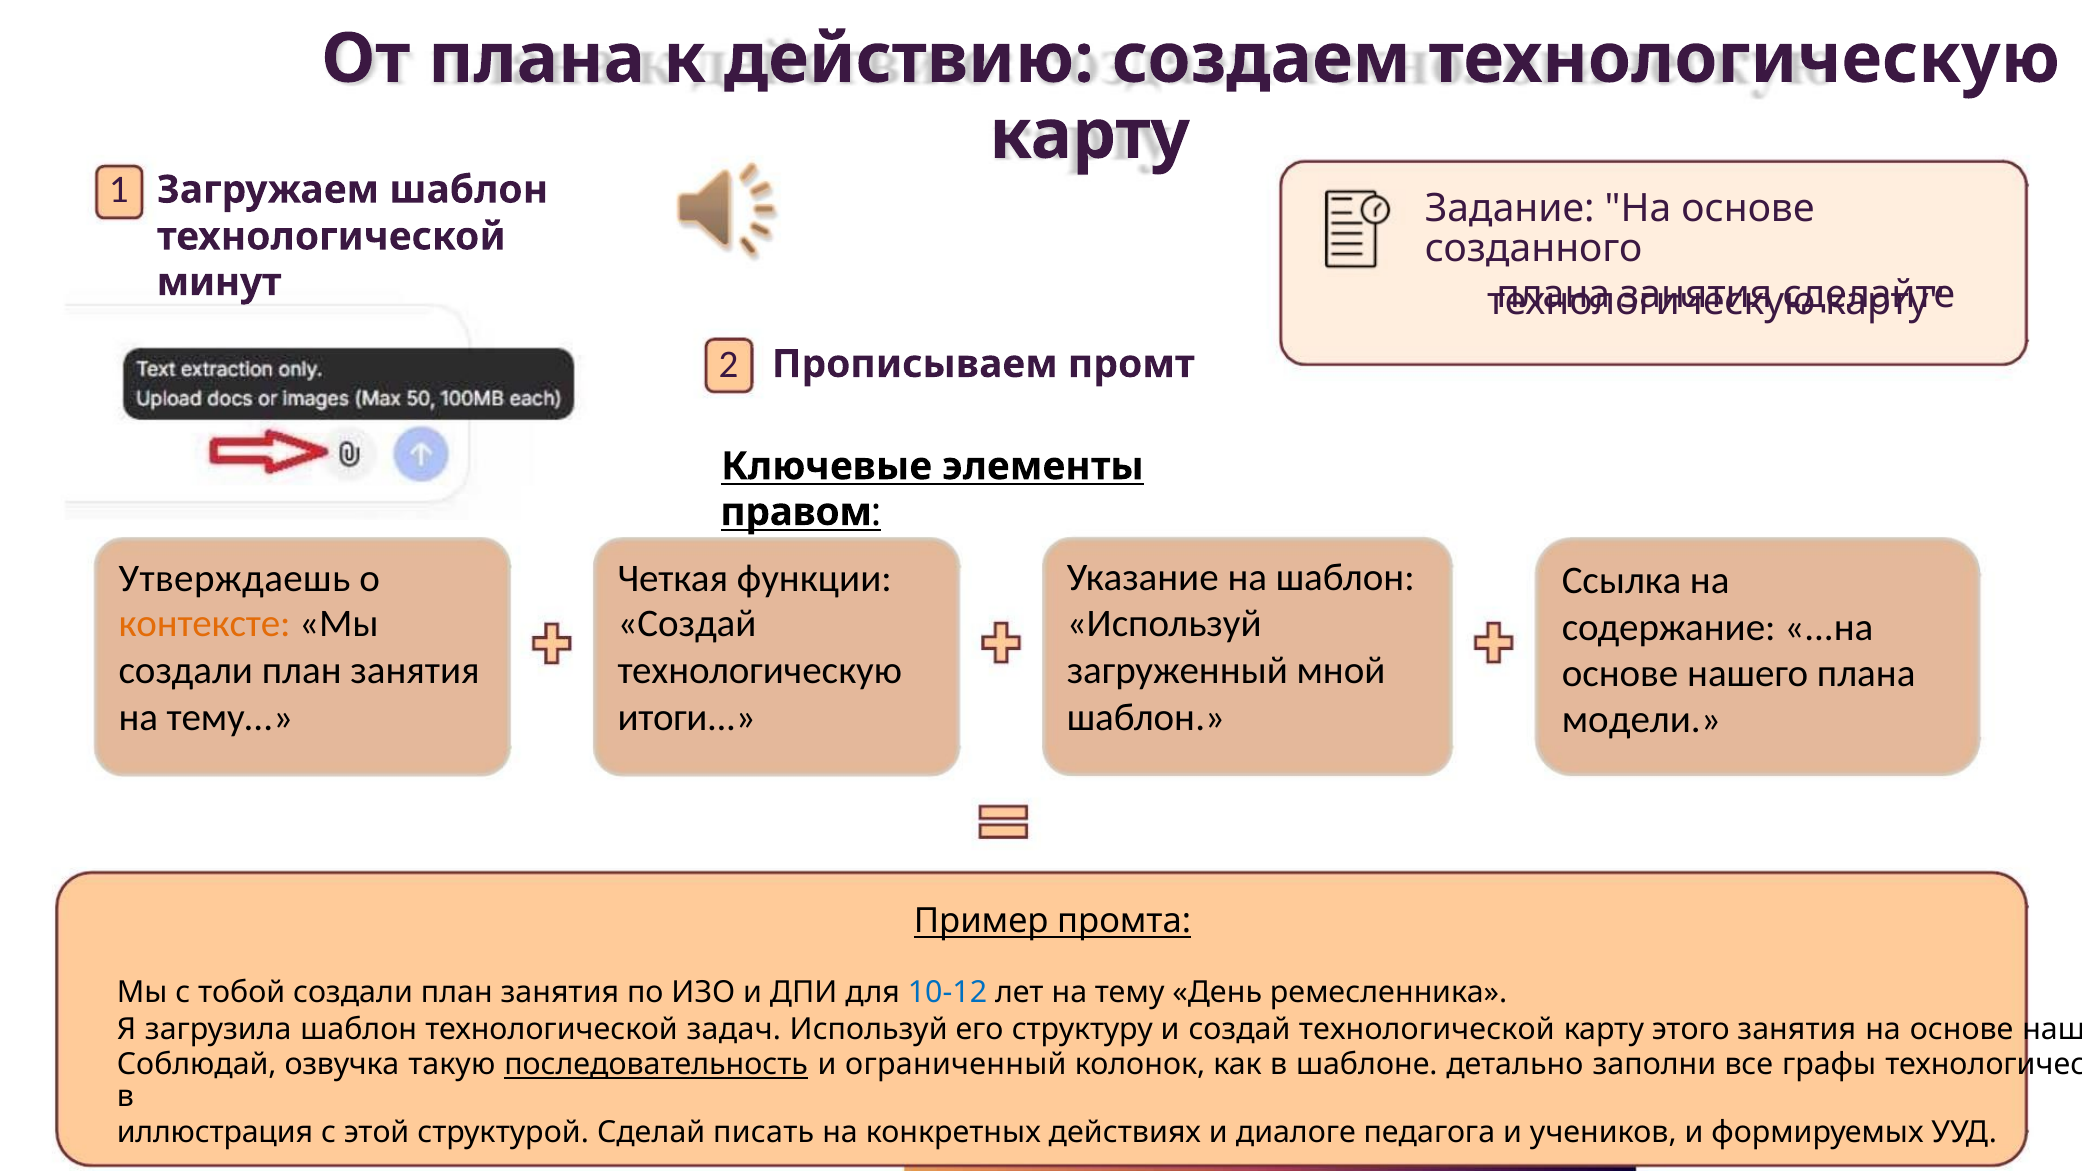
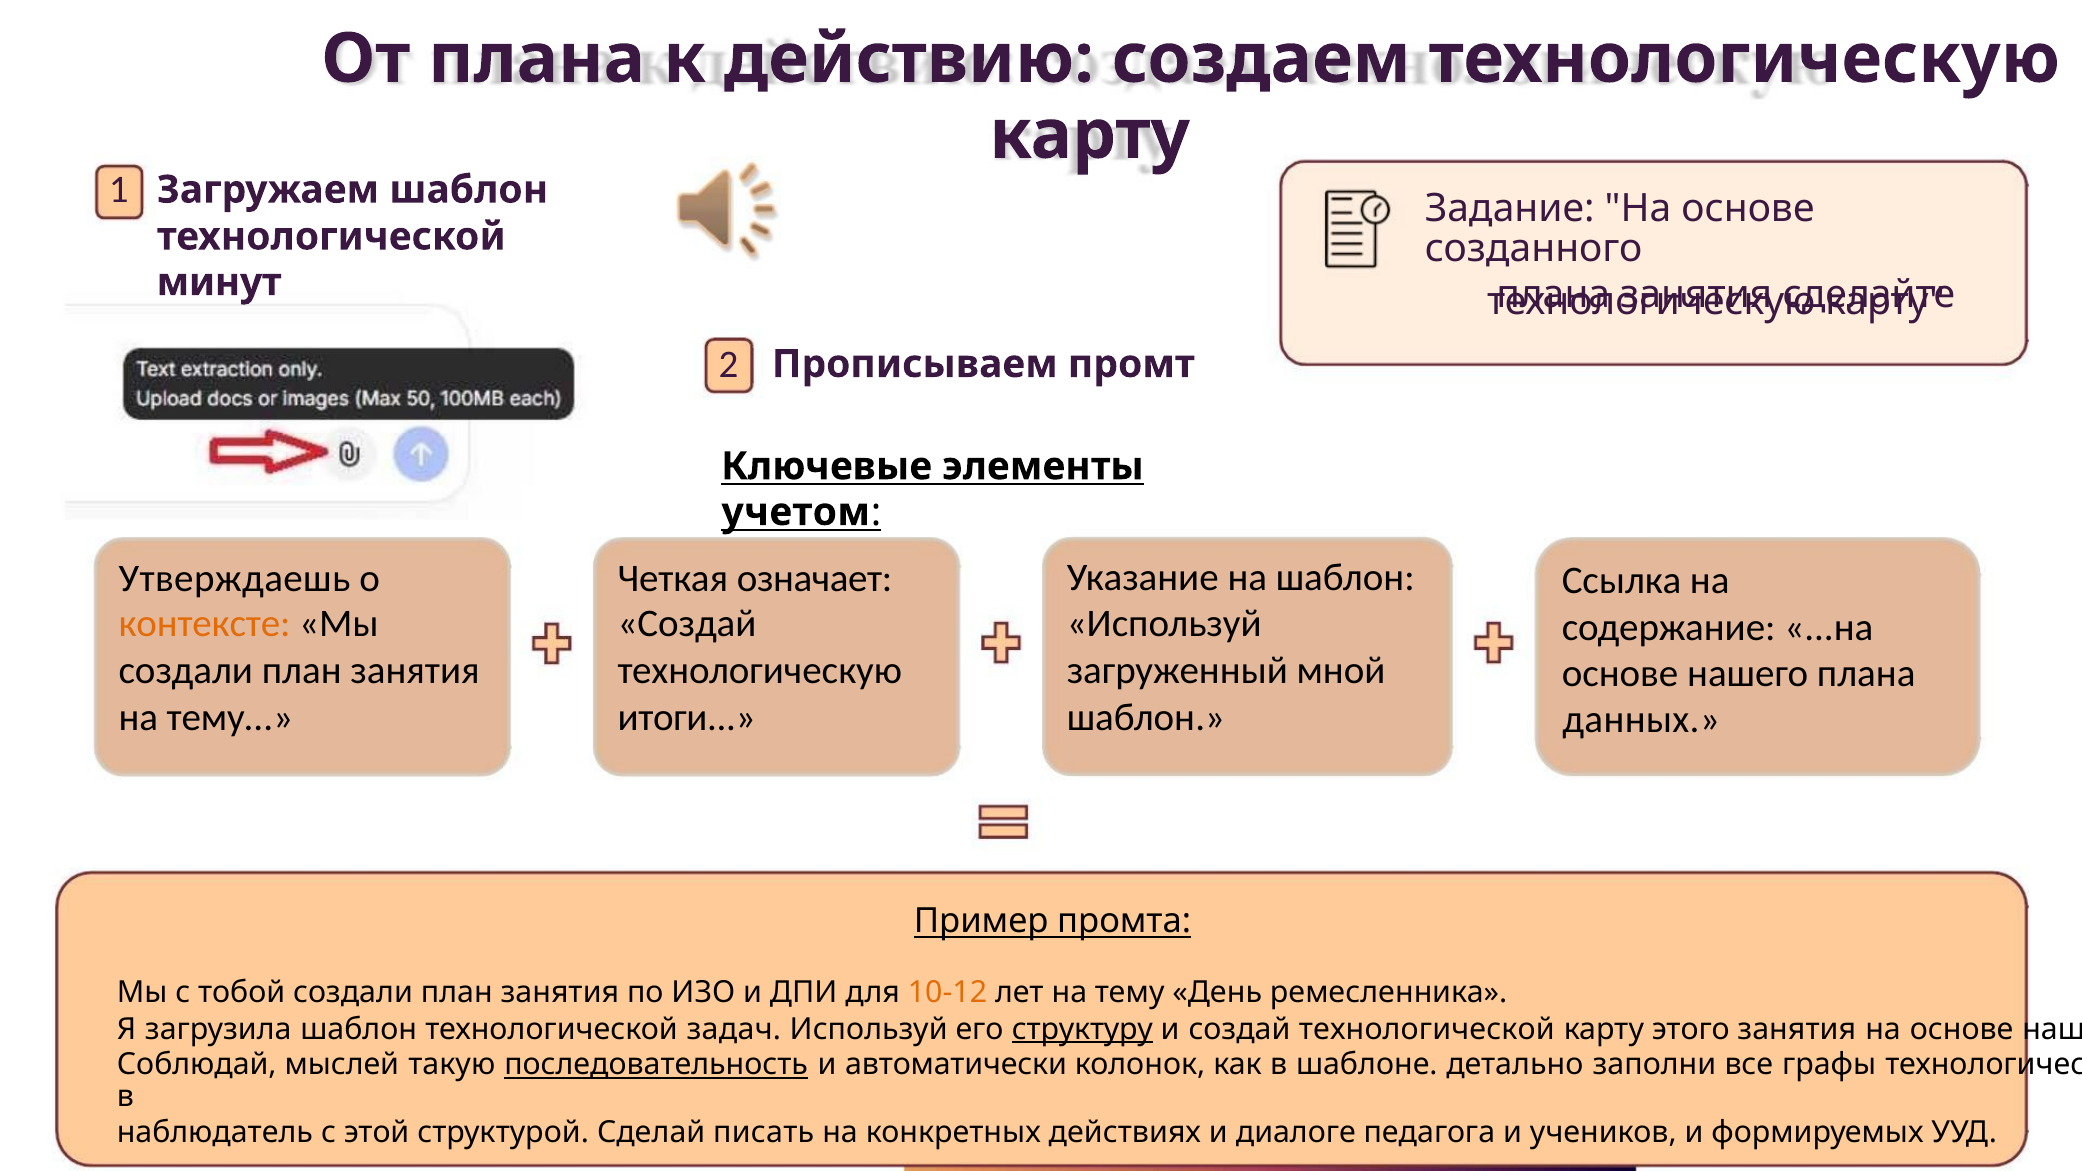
правом: правом -> учетом
функции: функции -> означает
модели: модели -> данных
10-12 colour: blue -> orange
структуру underline: none -> present
озвучка: озвучка -> мыслей
ограниченный: ограниченный -> автоматически
иллюстрация: иллюстрация -> наблюдатель
